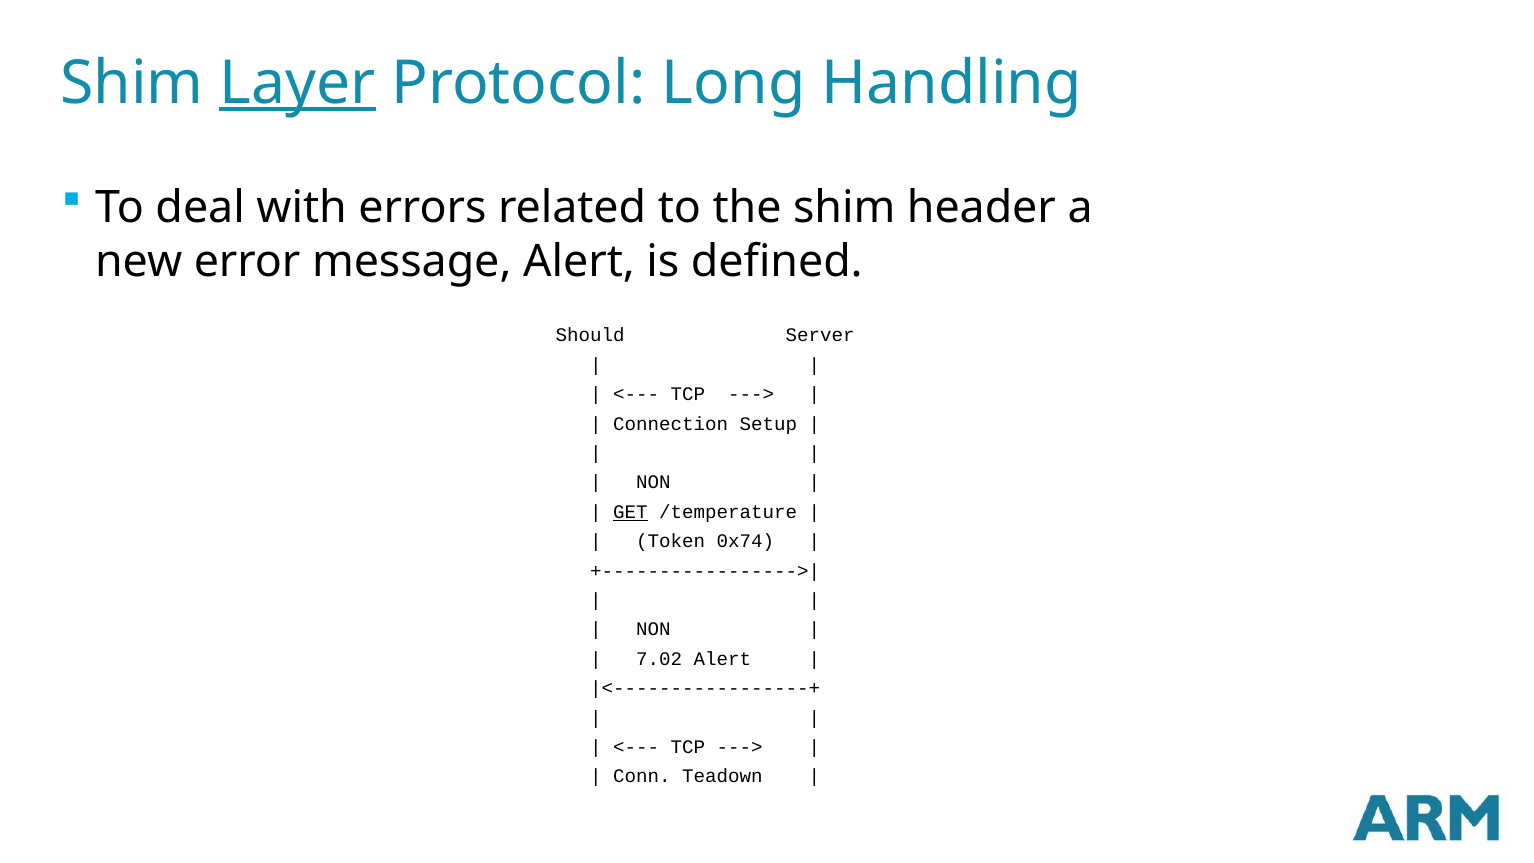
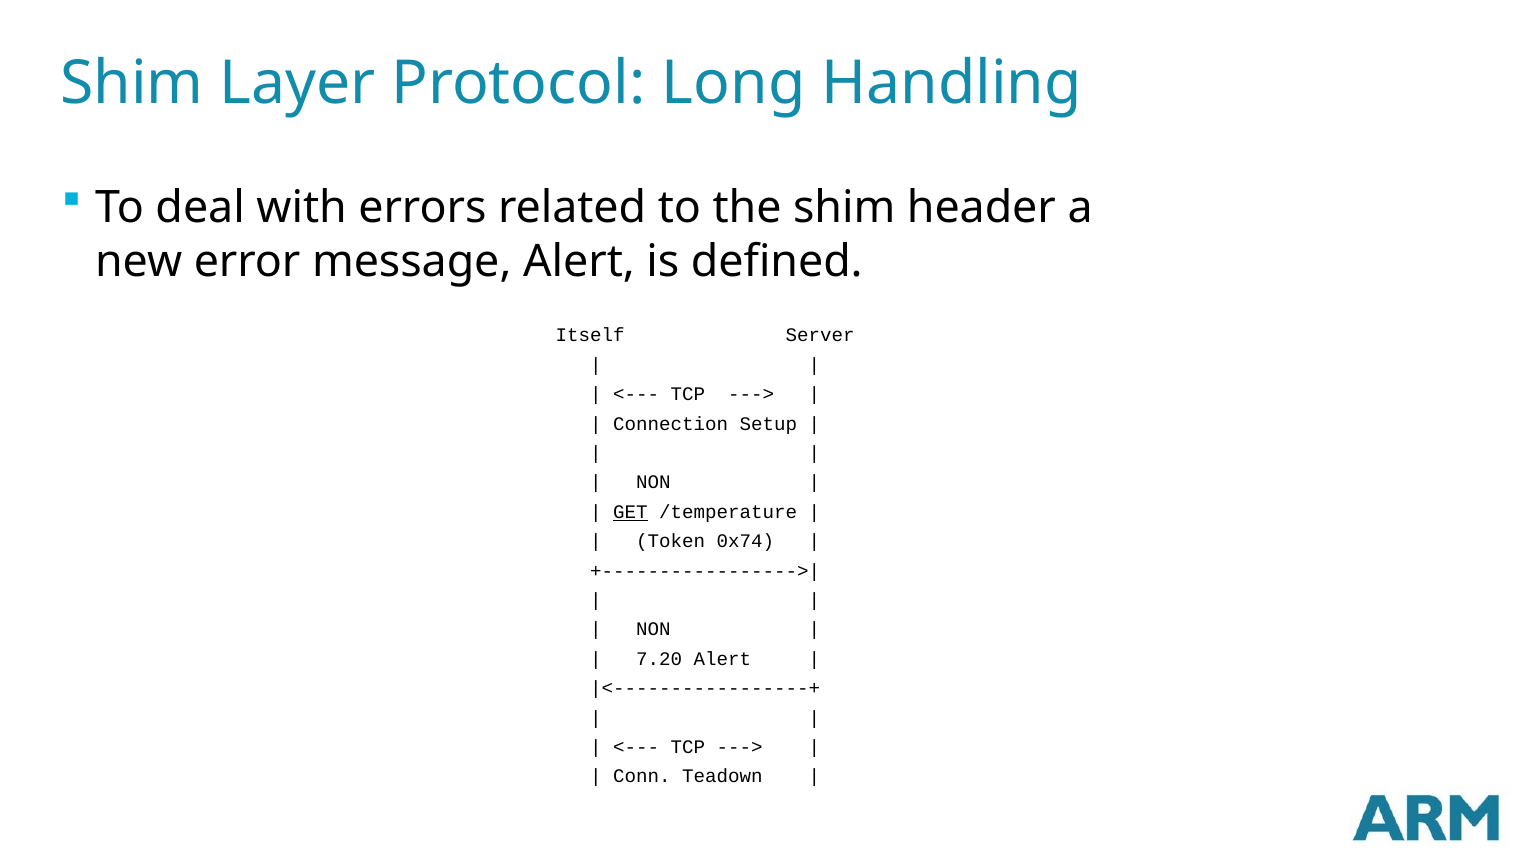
Layer underline: present -> none
Should: Should -> Itself
7.02: 7.02 -> 7.20
